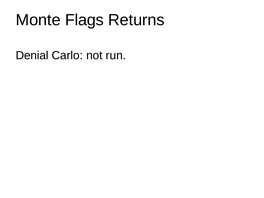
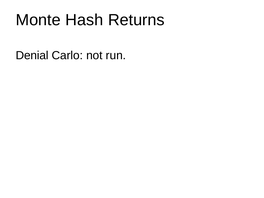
Flags: Flags -> Hash
